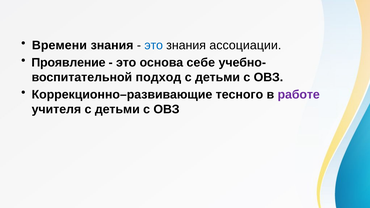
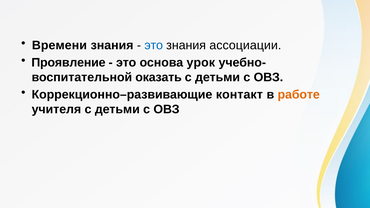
себе: себе -> урок
подход: подход -> оказать
тесного: тесного -> контакт
работе colour: purple -> orange
